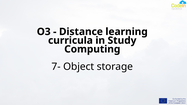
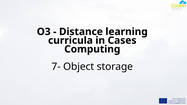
Study: Study -> Cases
